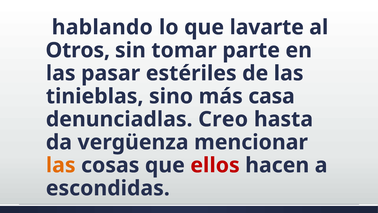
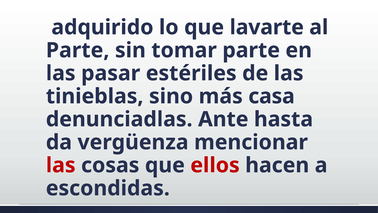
hablando: hablando -> adquirido
Otros at (78, 50): Otros -> Parte
Creo: Creo -> Ante
las at (61, 165) colour: orange -> red
